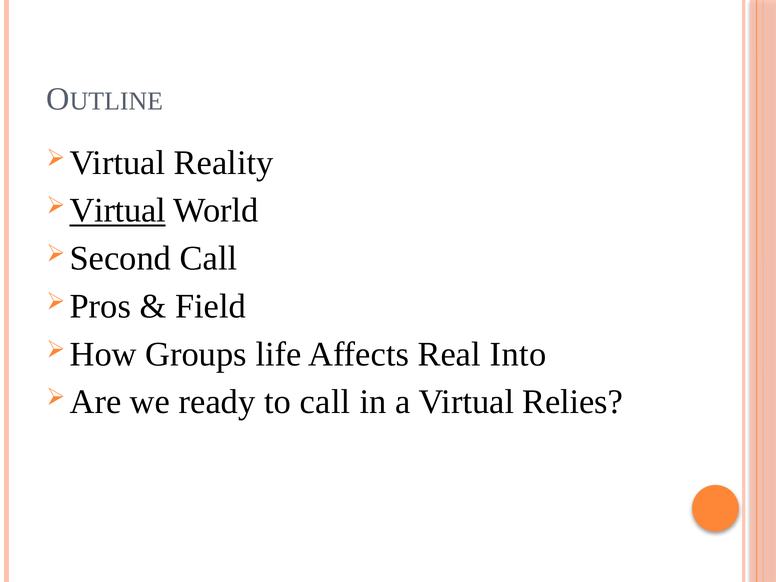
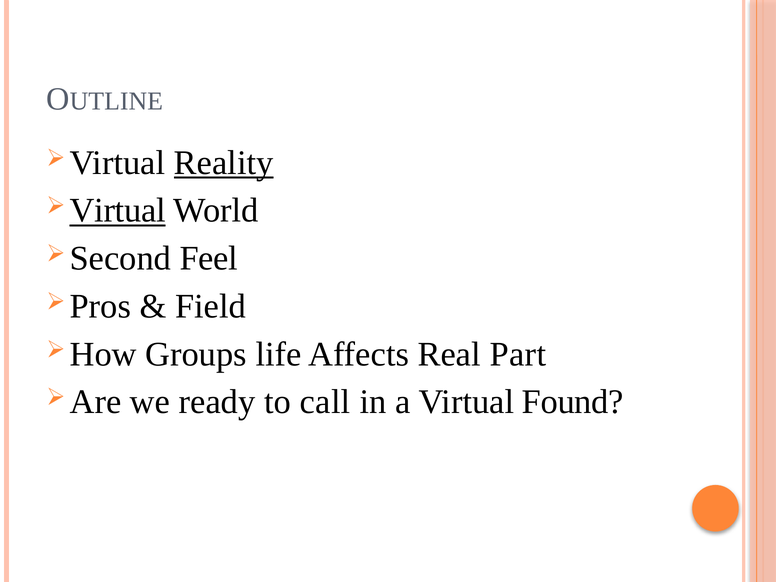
Reality underline: none -> present
Second Call: Call -> Feel
Into: Into -> Part
Relies: Relies -> Found
